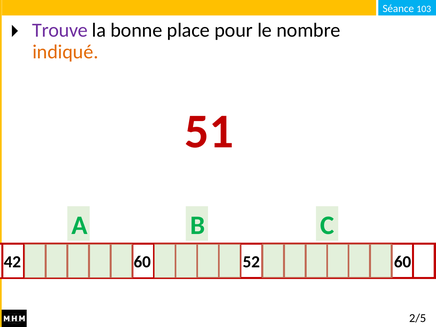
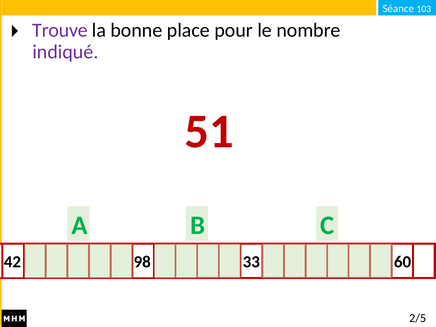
indiqué colour: orange -> purple
60: 60 -> 98
52: 52 -> 33
